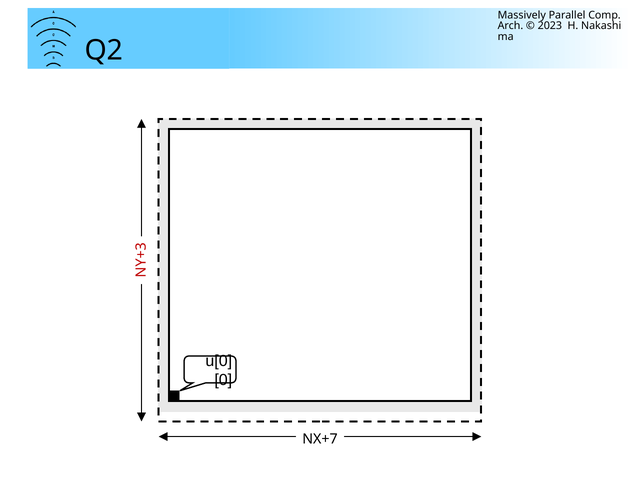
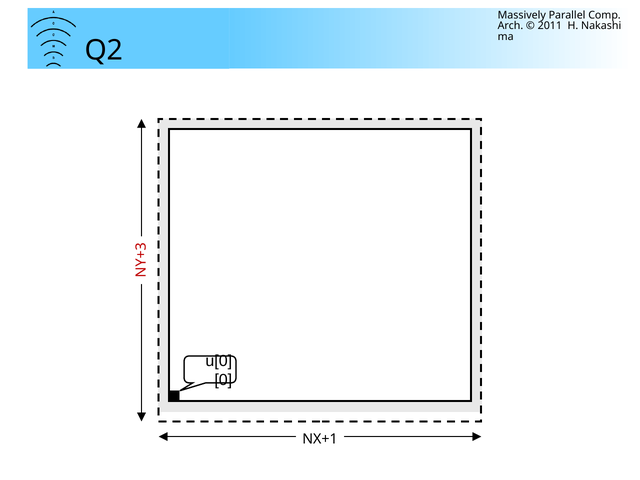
2023: 2023 -> 2011
NX+7: NX+7 -> NX+1
